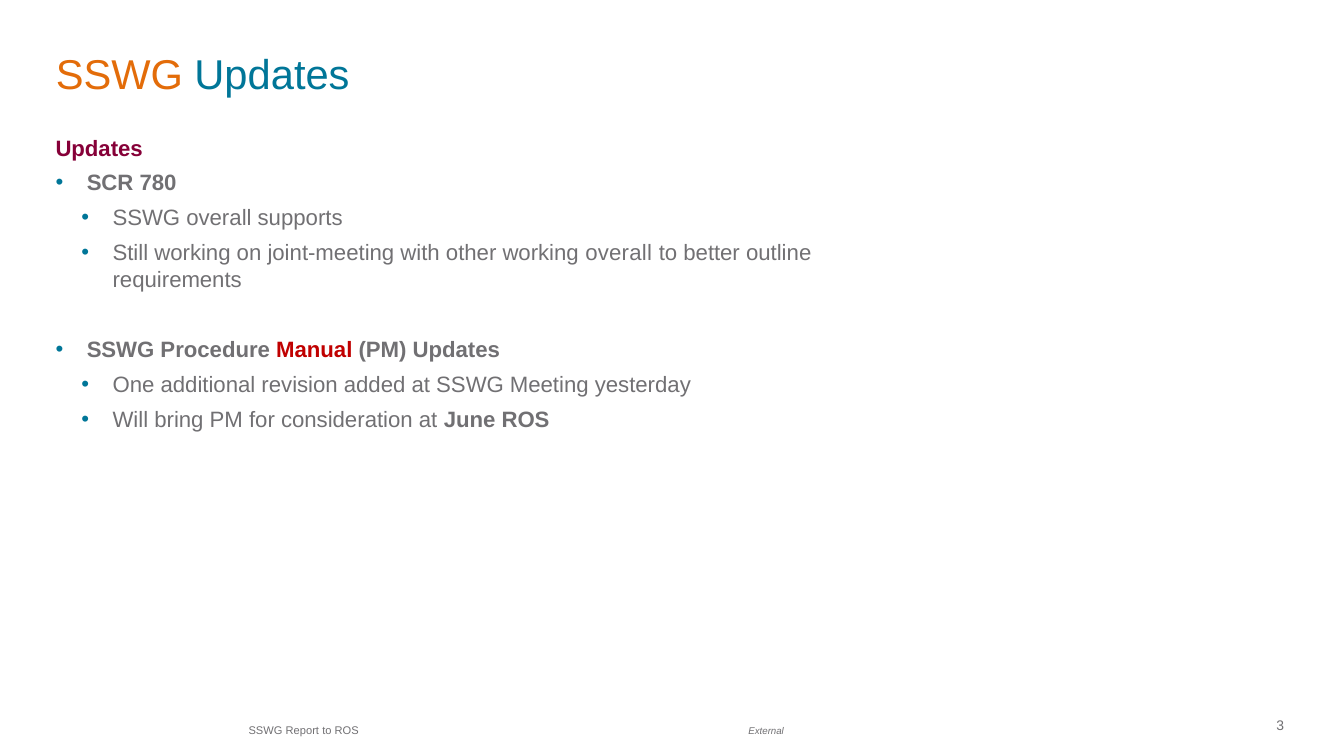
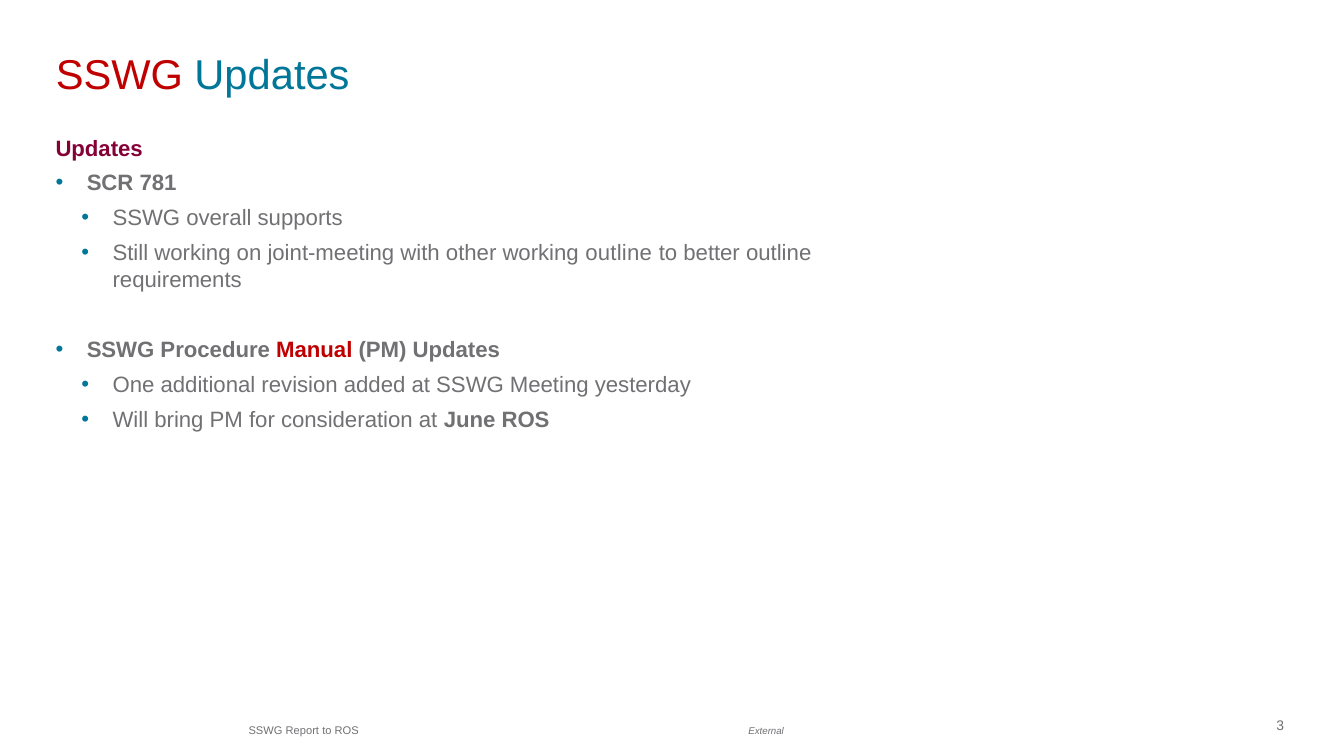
SSWG at (119, 76) colour: orange -> red
780: 780 -> 781
working overall: overall -> outline
